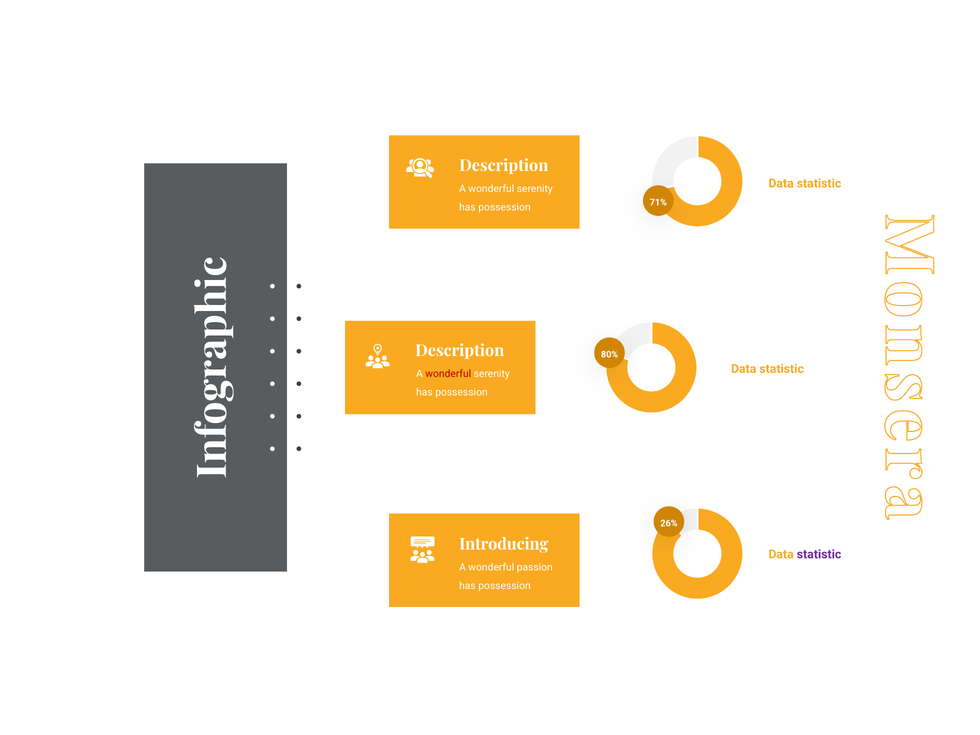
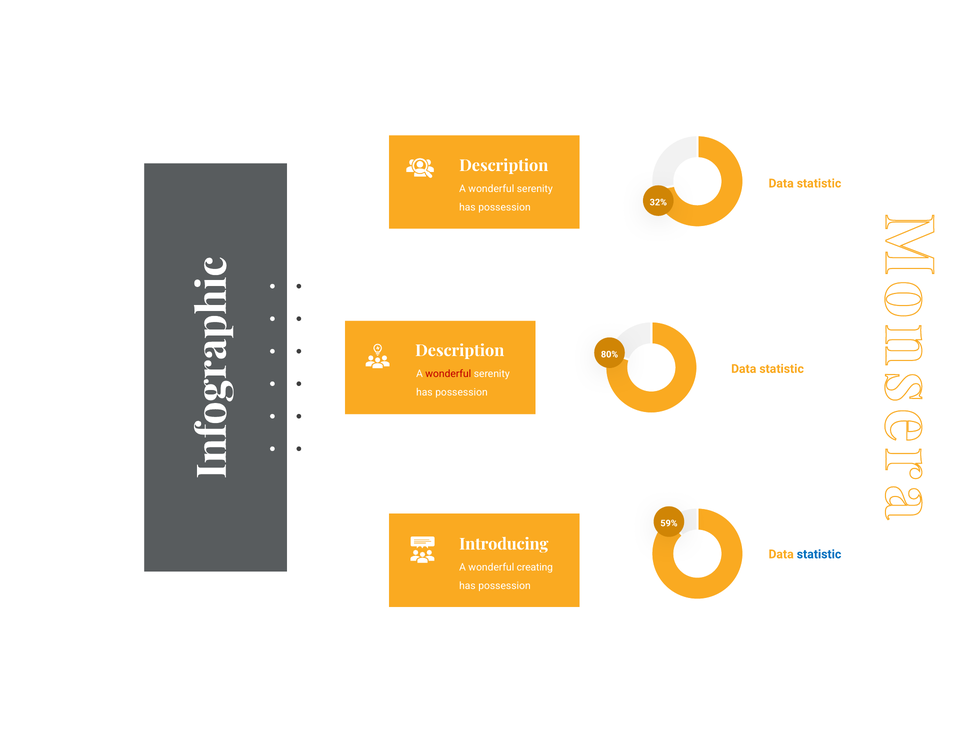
71%: 71% -> 32%
26%: 26% -> 59%
statistic at (819, 554) colour: purple -> blue
passion: passion -> creating
